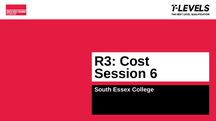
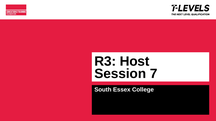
Cost: Cost -> Host
6: 6 -> 7
